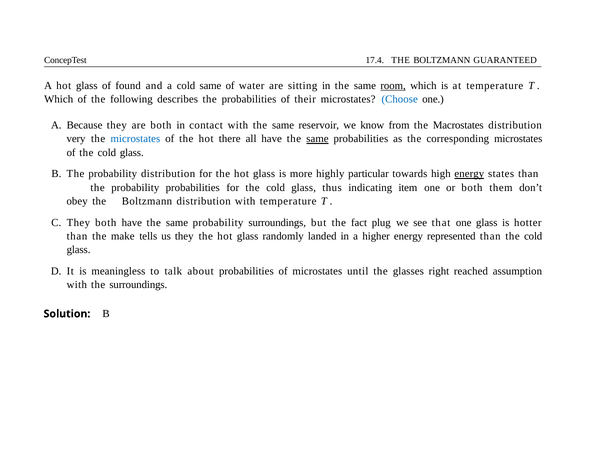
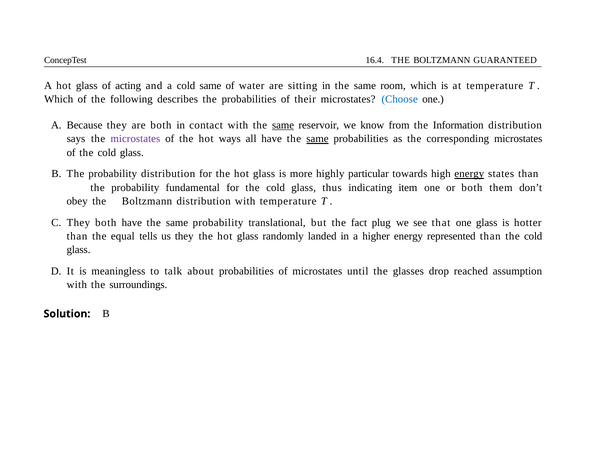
17.4: 17.4 -> 16.4
found: found -> acting
room underline: present -> none
same at (283, 125) underline: none -> present
Macrostates: Macrostates -> Information
very: very -> says
microstates at (135, 139) colour: blue -> purple
there: there -> ways
probability probabilities: probabilities -> fundamental
probability surroundings: surroundings -> translational
make: make -> equal
right: right -> drop
